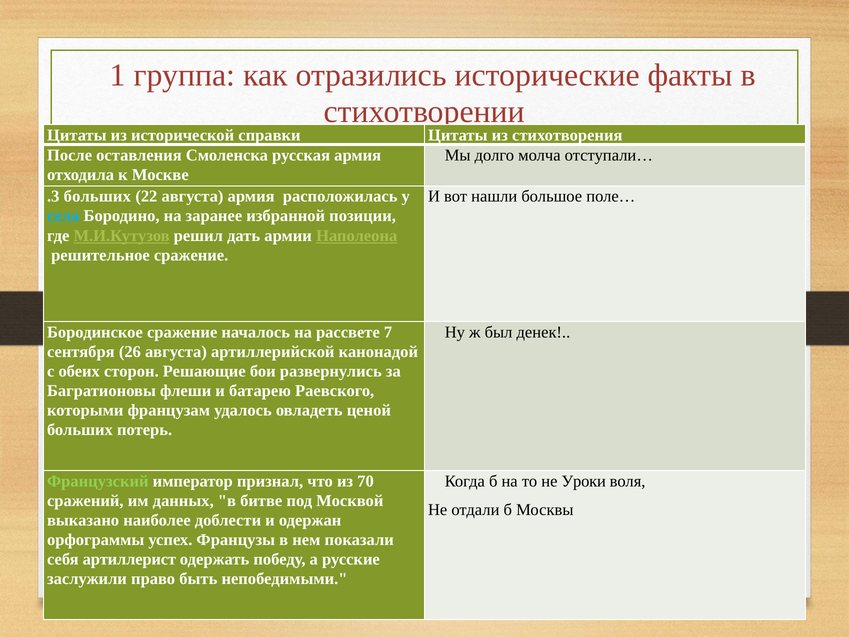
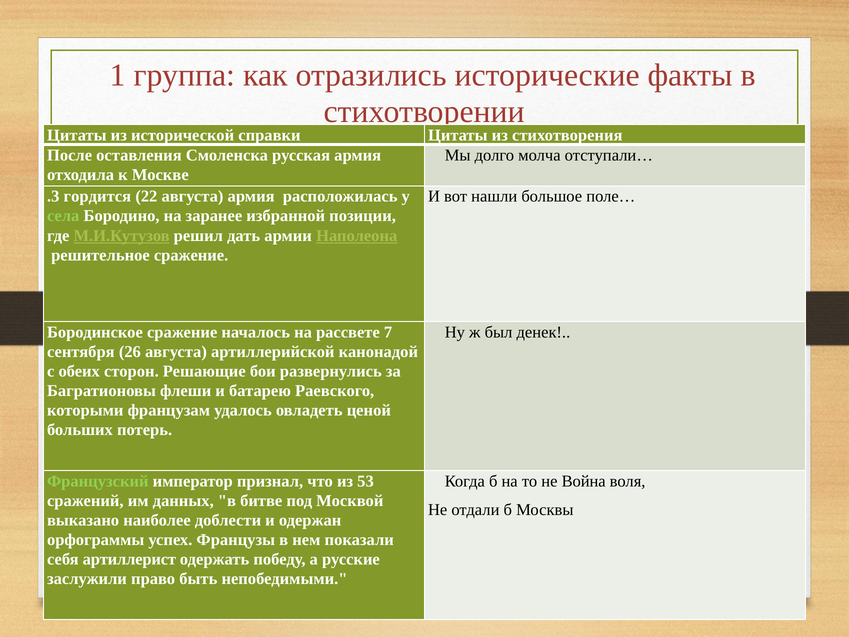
.3 больших: больших -> гордится
села colour: light blue -> light green
70: 70 -> 53
Уроки: Уроки -> Война
